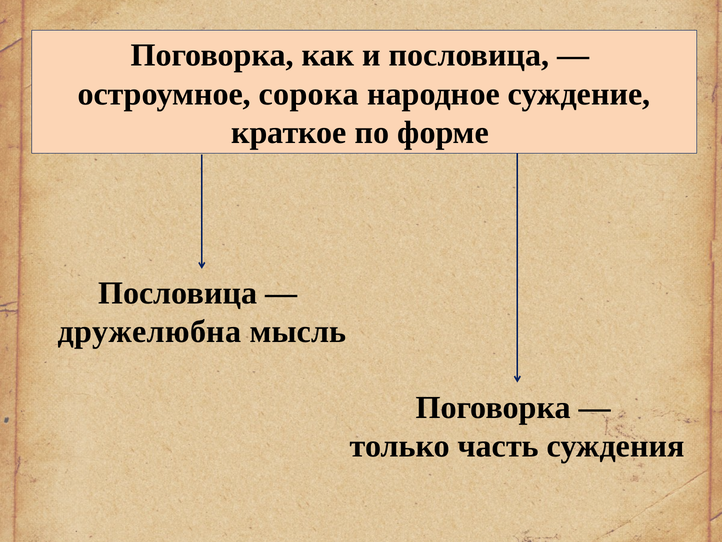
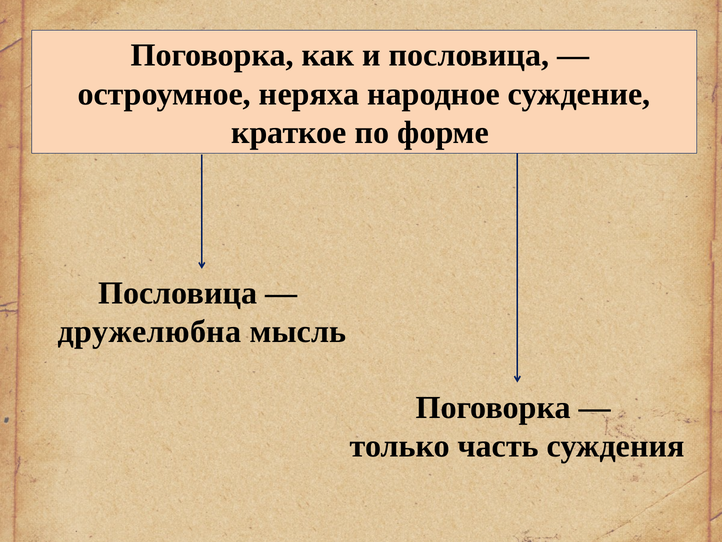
сорока: сорока -> неряха
